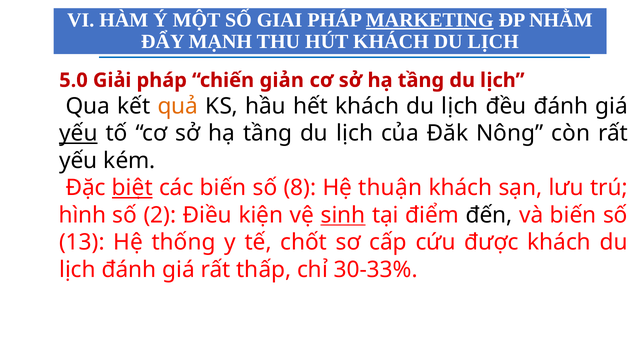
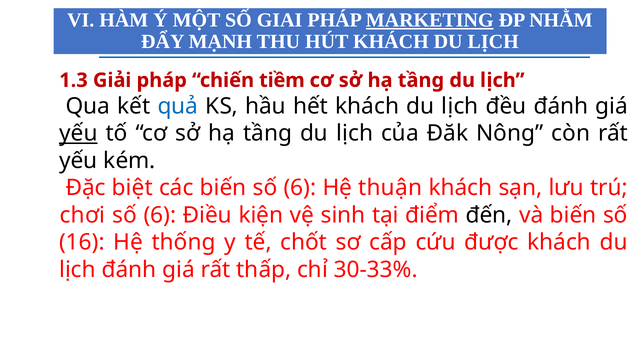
5.0: 5.0 -> 1.3
giản: giản -> tiềm
quả colour: orange -> blue
biệt underline: present -> none
biến số 8: 8 -> 6
hình: hình -> chơi
2 at (160, 215): 2 -> 6
sinh underline: present -> none
13: 13 -> 16
